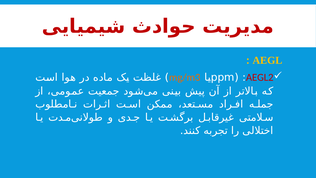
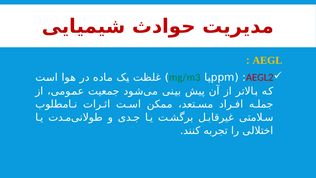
mg/m3 colour: orange -> green
